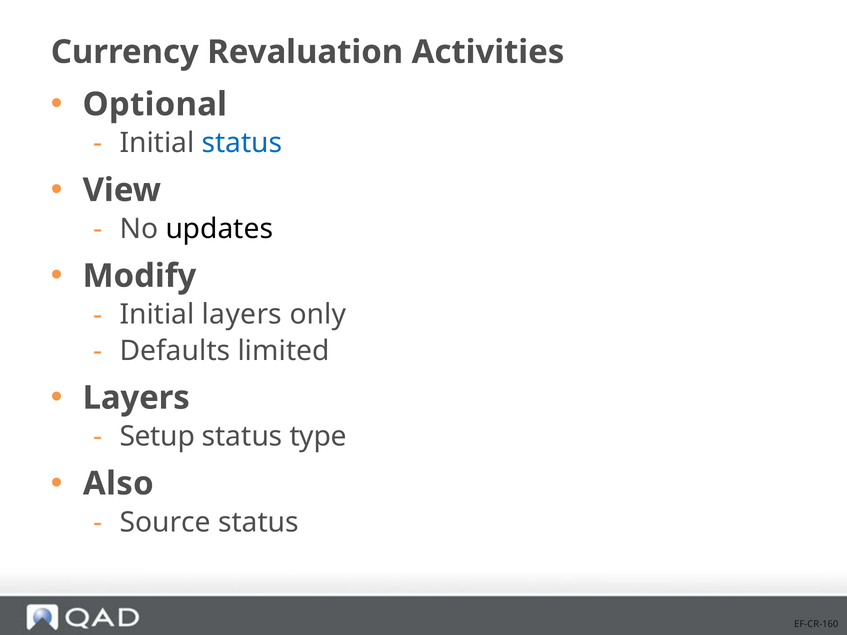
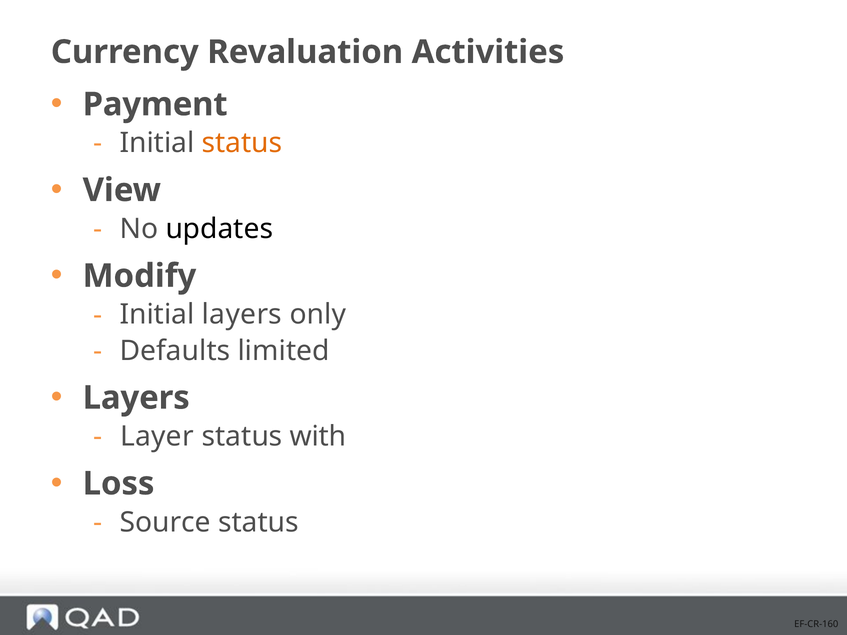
Optional: Optional -> Payment
status at (242, 143) colour: blue -> orange
Setup: Setup -> Layer
type: type -> with
Also: Also -> Loss
